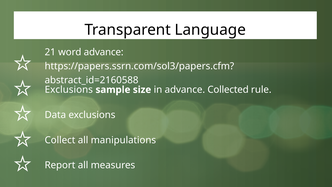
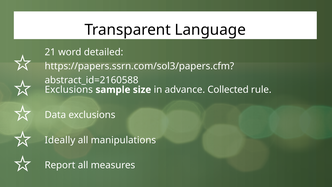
word advance: advance -> detailed
Collect: Collect -> Ideally
